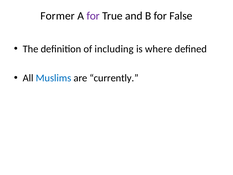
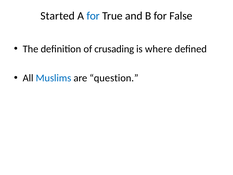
Former: Former -> Started
for at (93, 16) colour: purple -> blue
including: including -> crusading
currently: currently -> question
